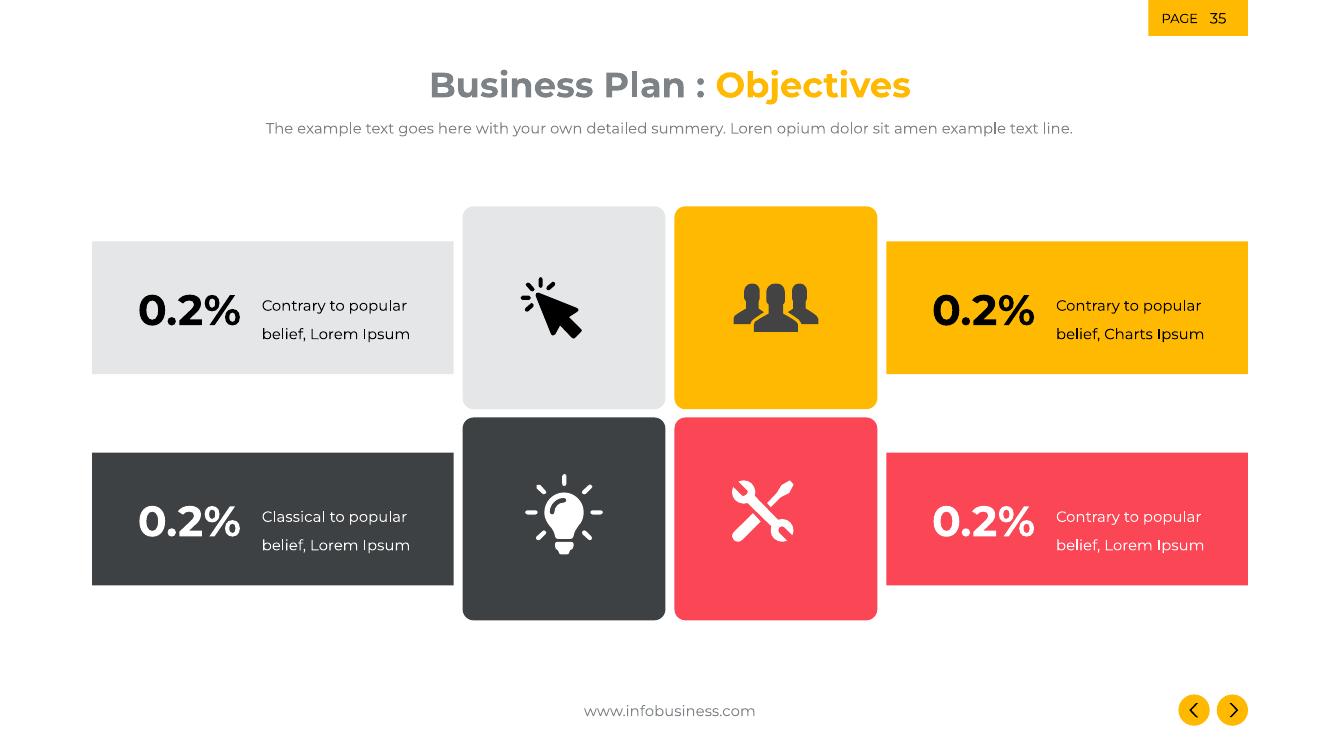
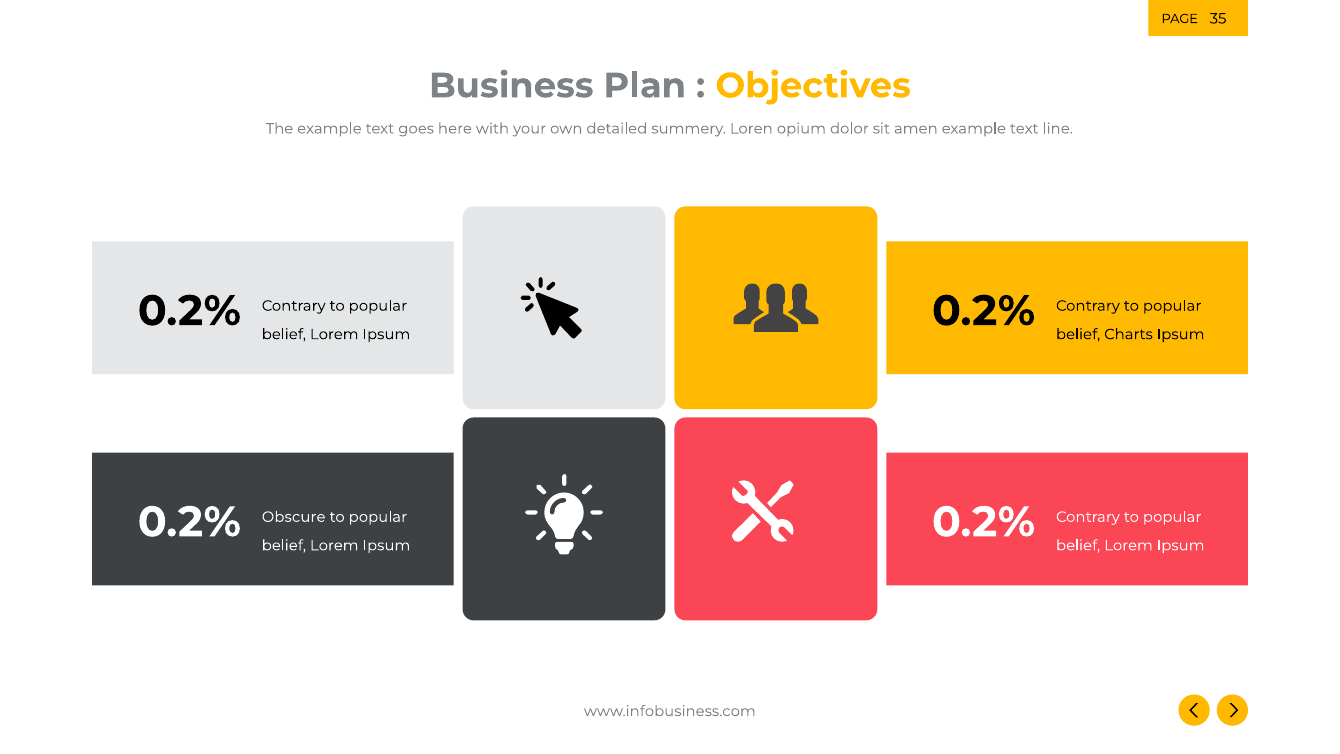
Classical: Classical -> Obscure
